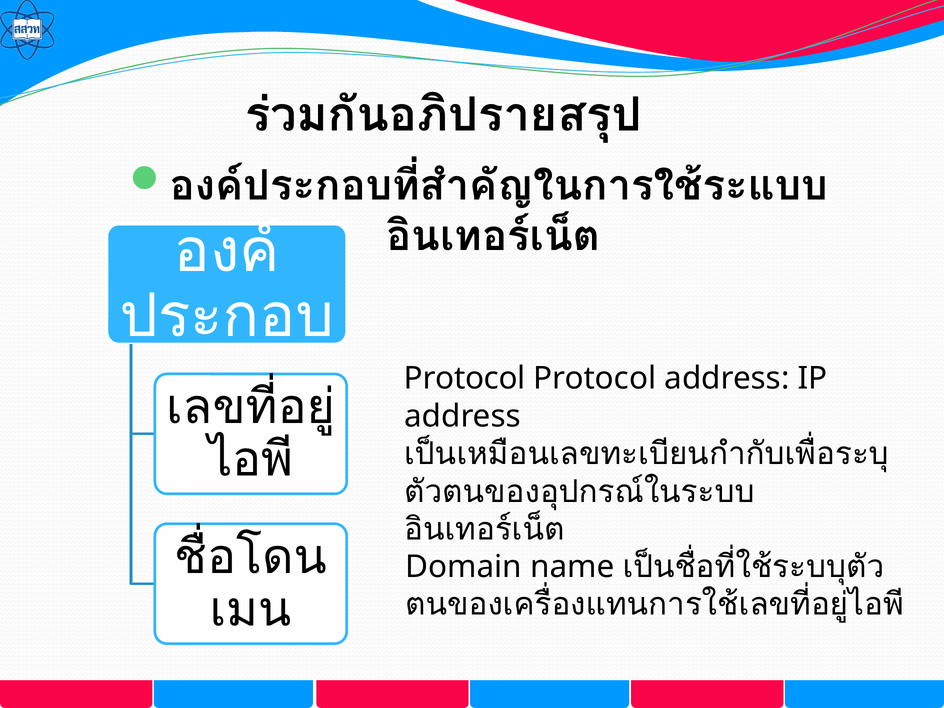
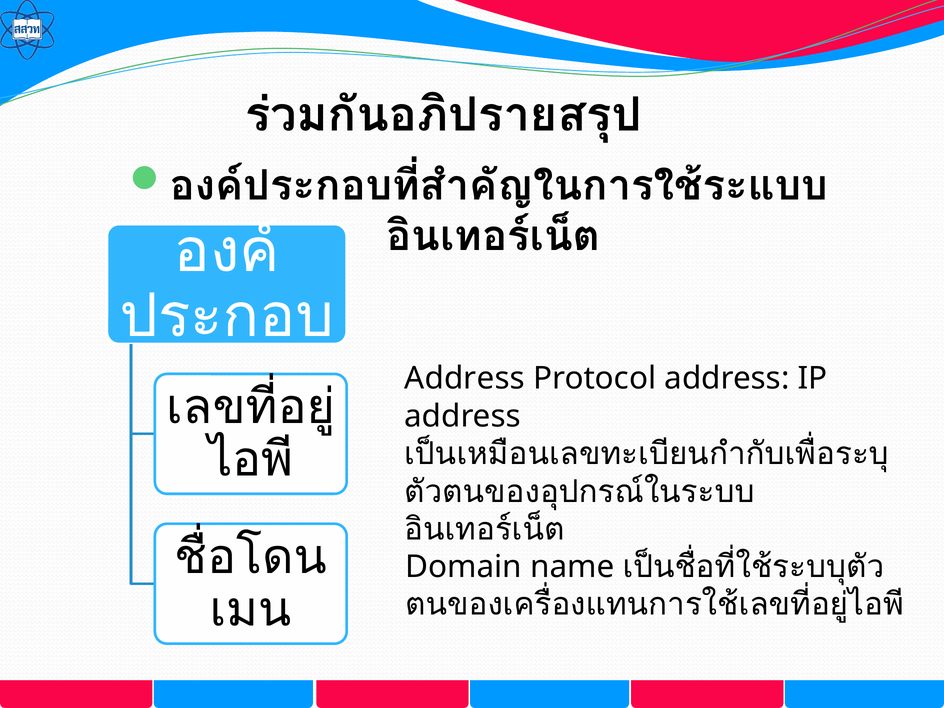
Protocol at (465, 378): Protocol -> Address
